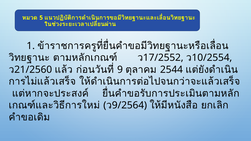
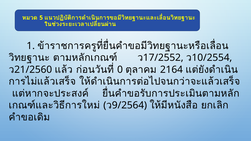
9: 9 -> 0
2544: 2544 -> 2164
